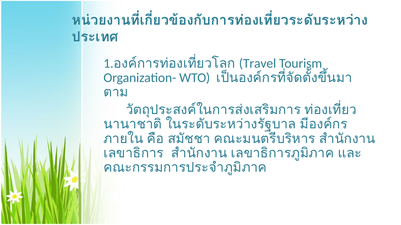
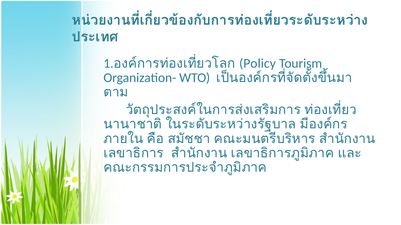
Travel: Travel -> Policy
